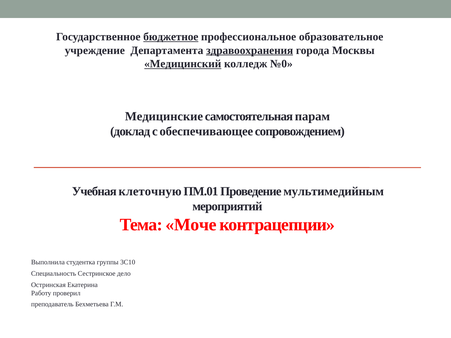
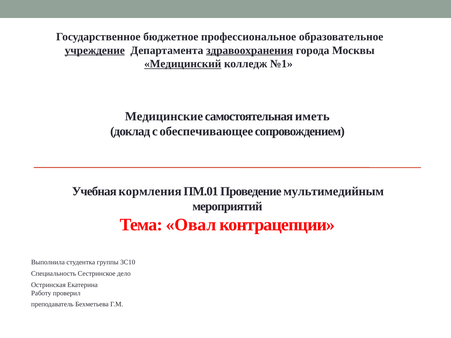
бюджетное underline: present -> none
учреждение underline: none -> present
№0: №0 -> №1
парам: парам -> иметь
клеточную: клеточную -> кормления
Моче: Моче -> Овал
